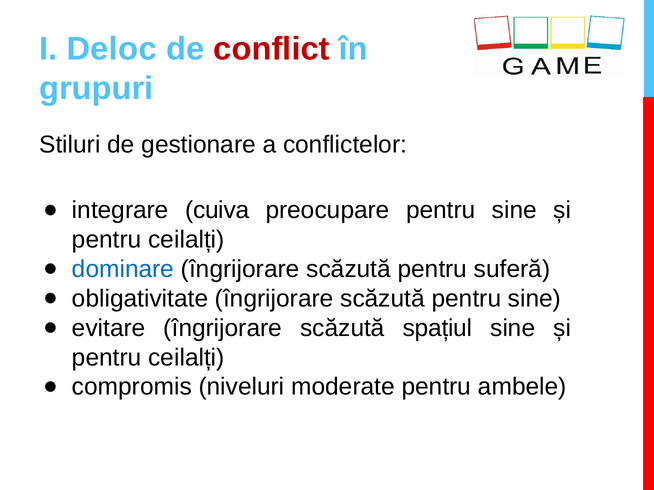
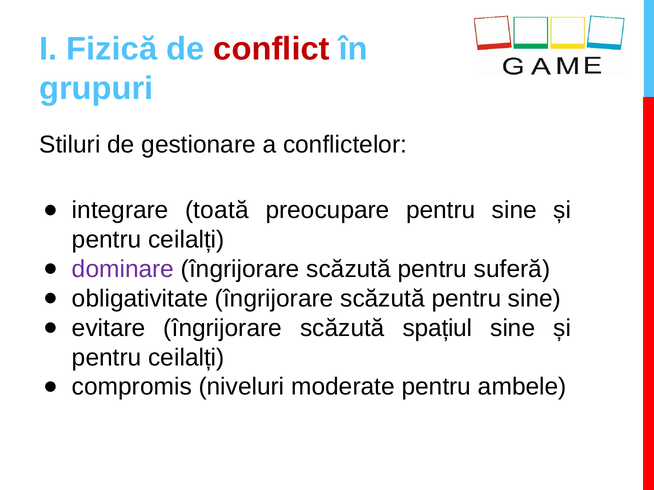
Deloc: Deloc -> Fizică
cuiva: cuiva -> toată
dominare colour: blue -> purple
